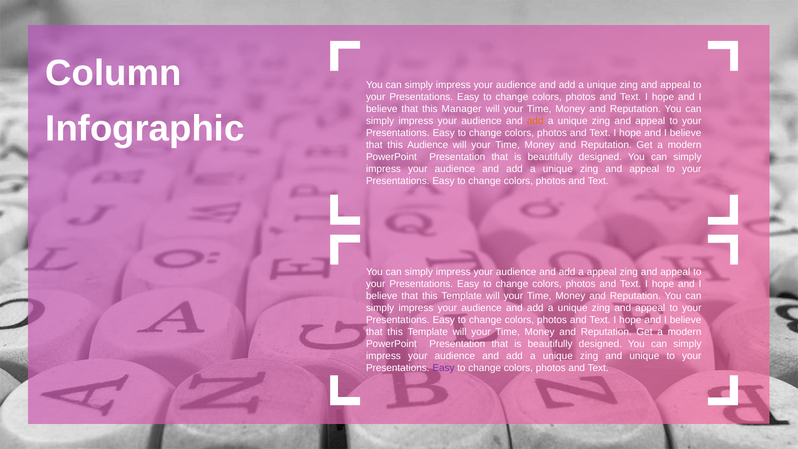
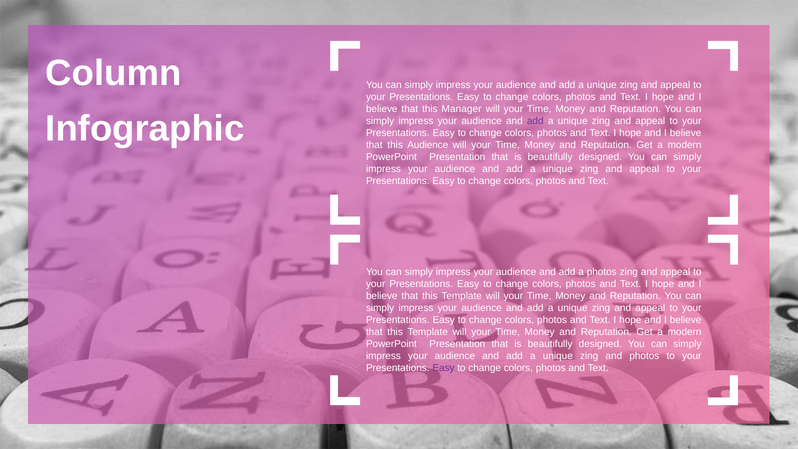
add at (535, 121) colour: orange -> purple
a appeal: appeal -> photos
and unique: unique -> photos
